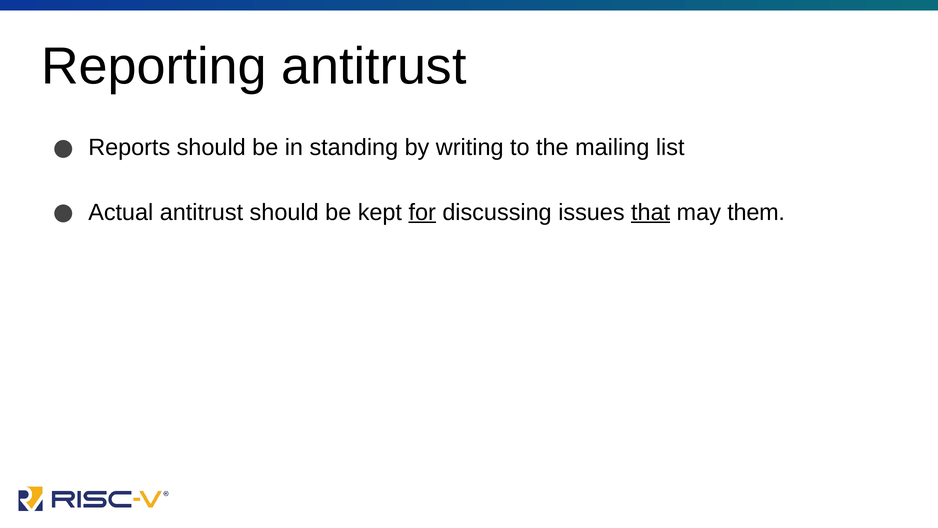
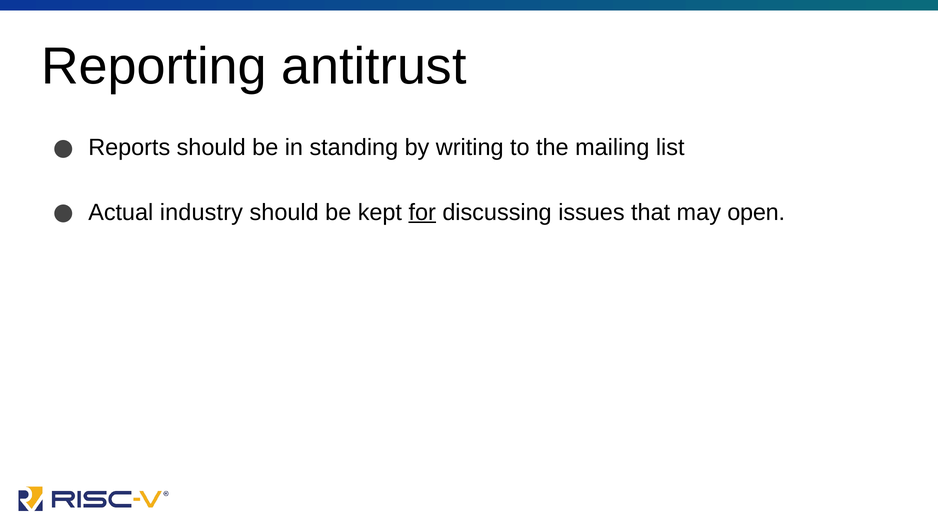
Actual antitrust: antitrust -> industry
that underline: present -> none
them: them -> open
